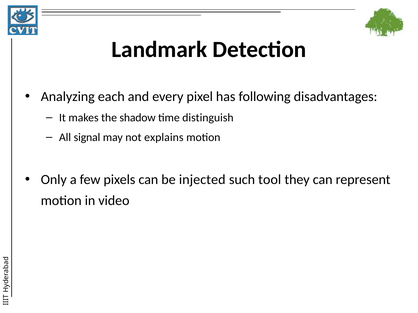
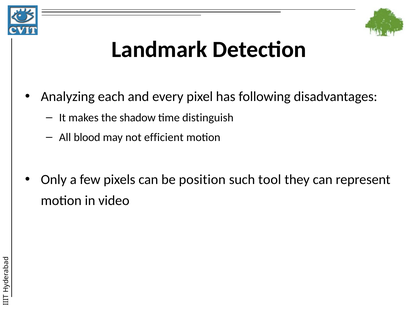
signal: signal -> blood
explains: explains -> efficient
injected: injected -> position
